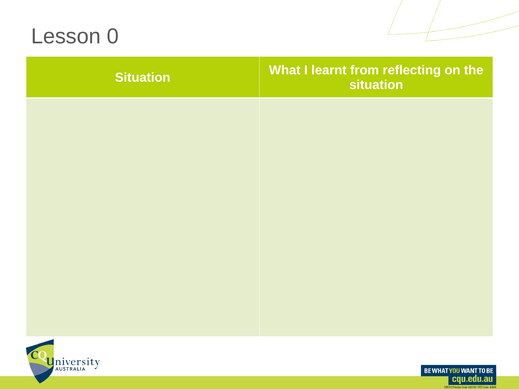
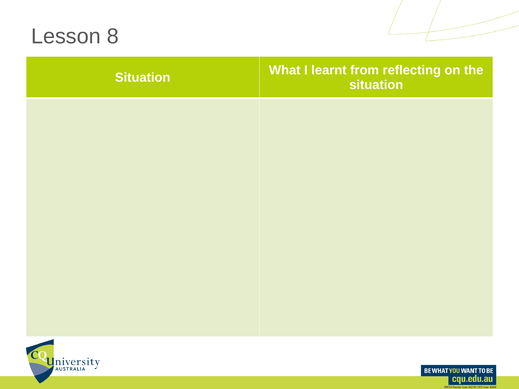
0: 0 -> 8
